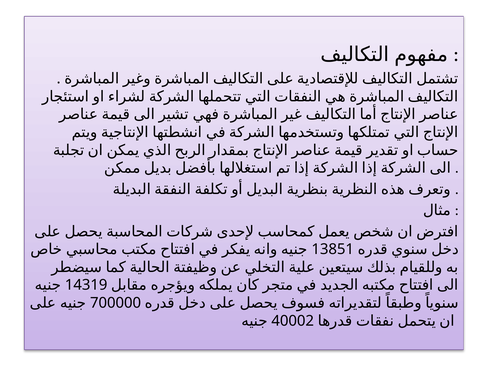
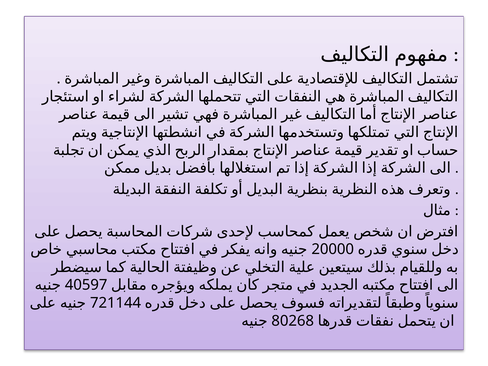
13851: 13851 -> 20000
14319: 14319 -> 40597
700000: 700000 -> 721144
40002: 40002 -> 80268
